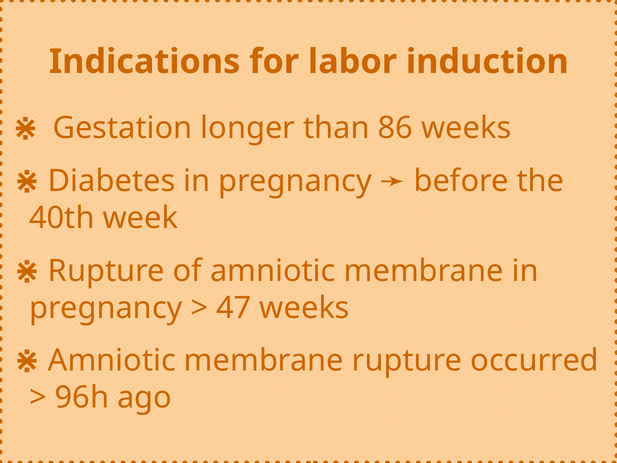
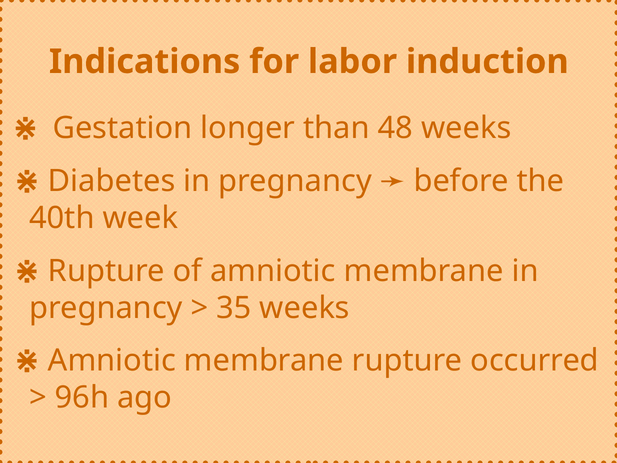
86: 86 -> 48
47: 47 -> 35
